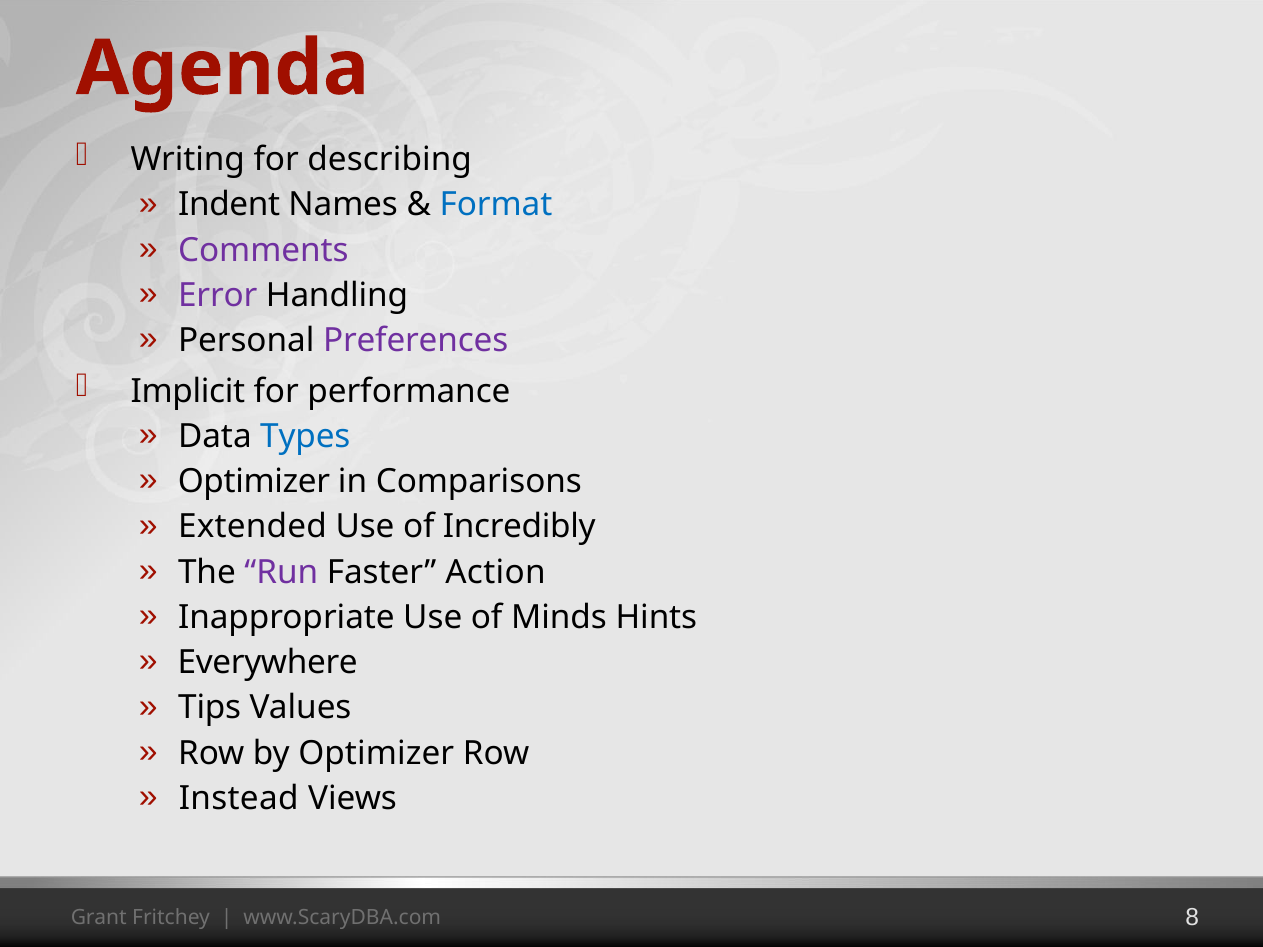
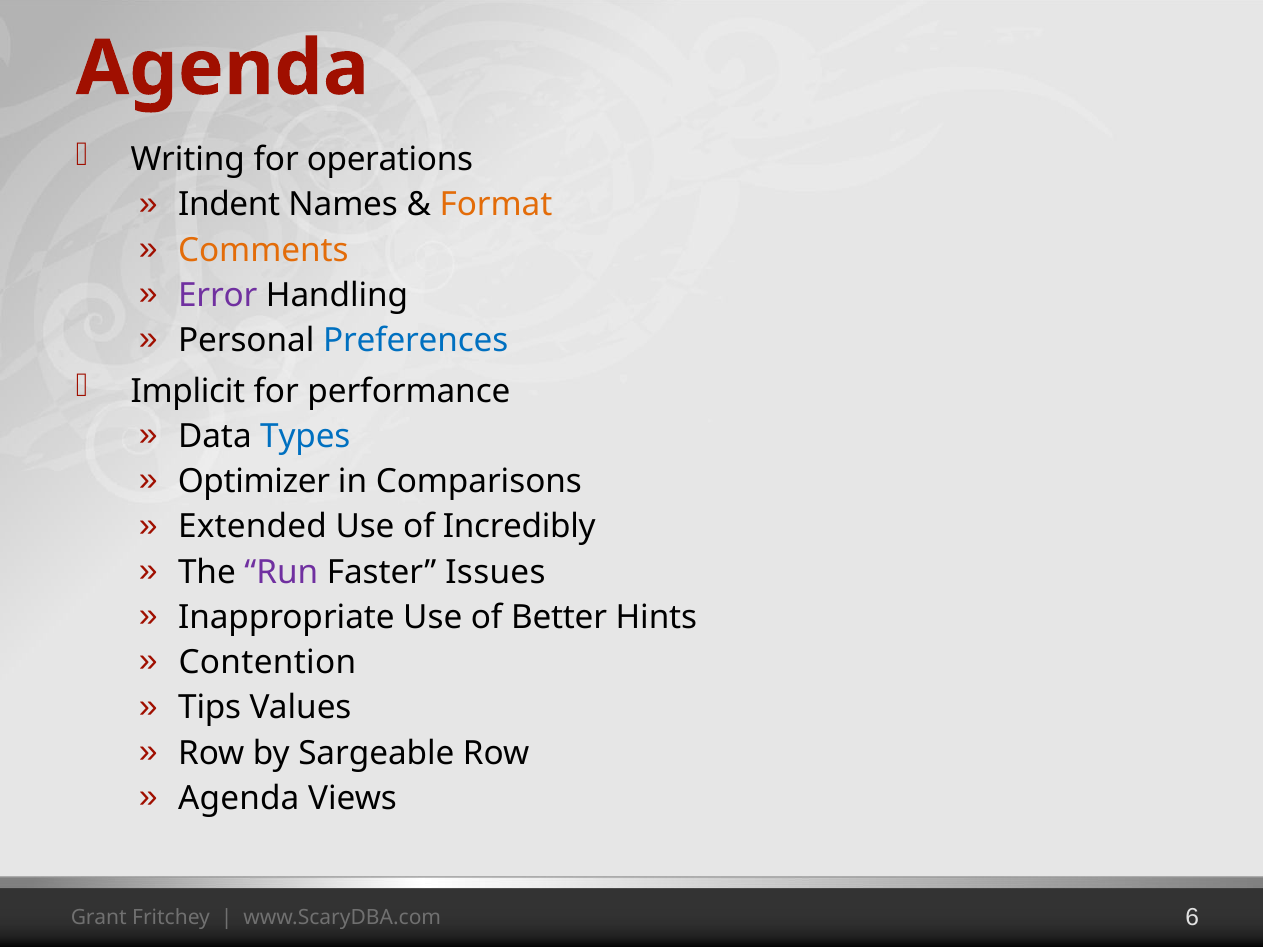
describing: describing -> operations
Format colour: blue -> orange
Comments colour: purple -> orange
Preferences colour: purple -> blue
Action: Action -> Issues
Minds: Minds -> Better
Everywhere: Everywhere -> Contention
by Optimizer: Optimizer -> Sargeable
Instead at (239, 798): Instead -> Agenda
8: 8 -> 6
